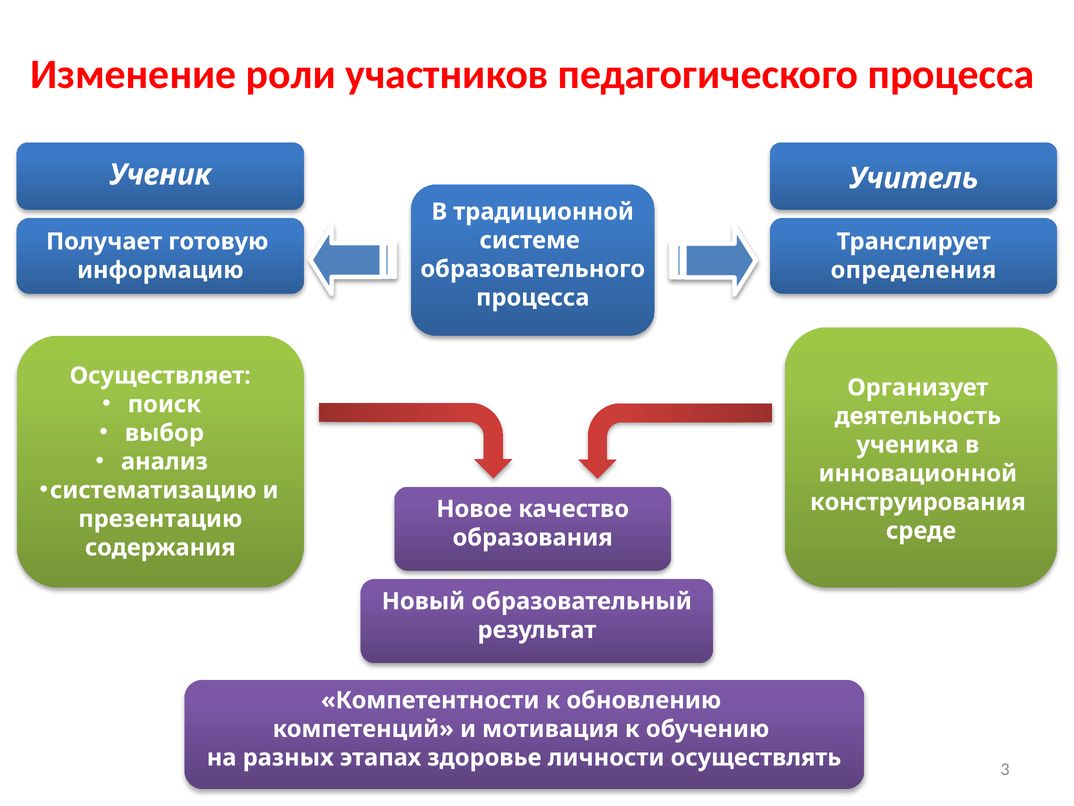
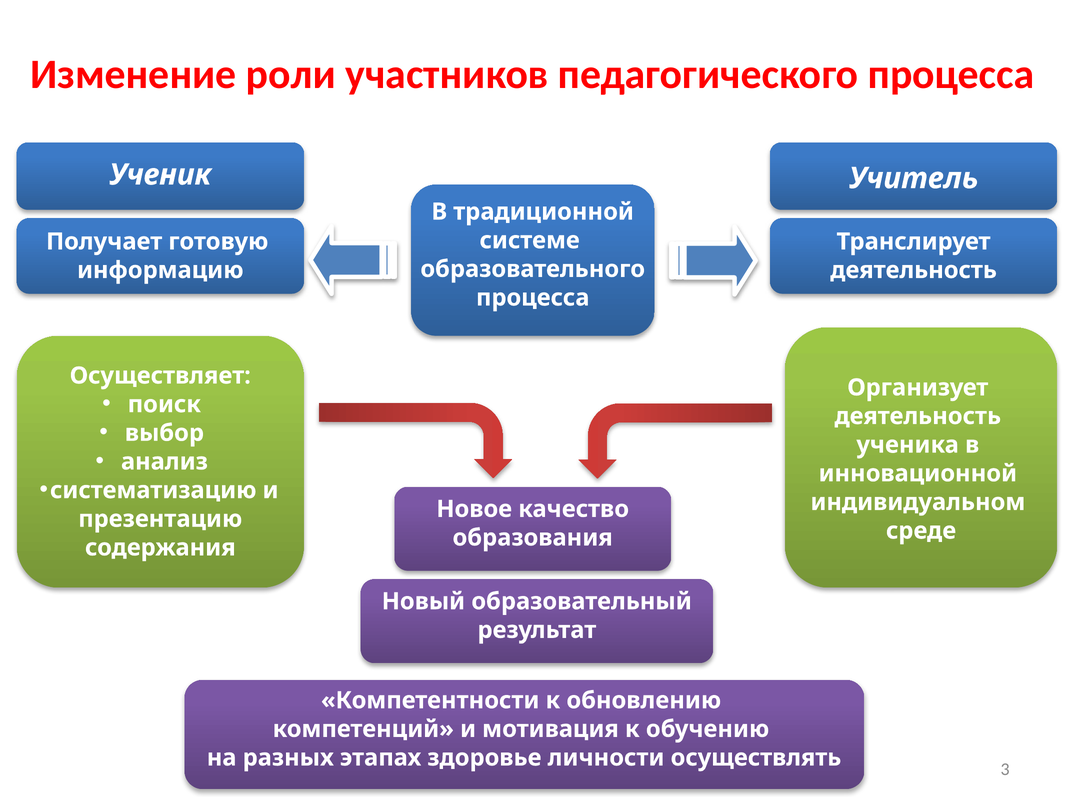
определения at (913, 270): определения -> деятельность
конструирования: конструирования -> индивидуальном
